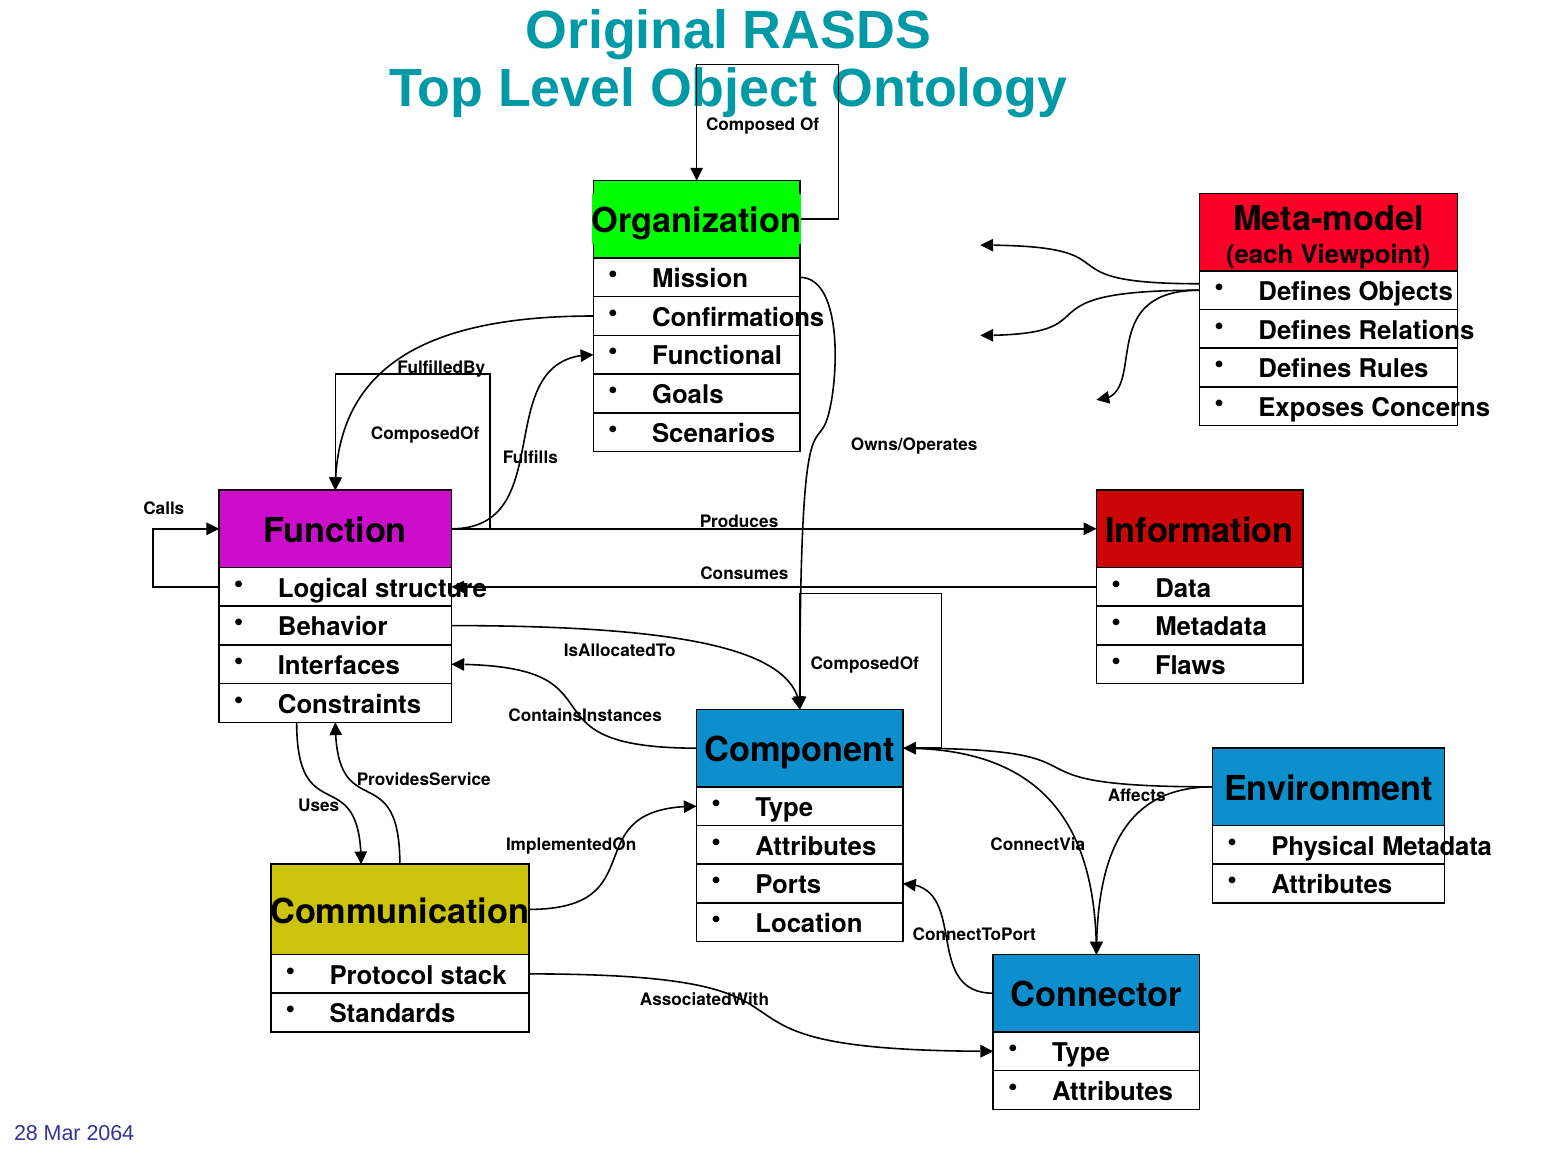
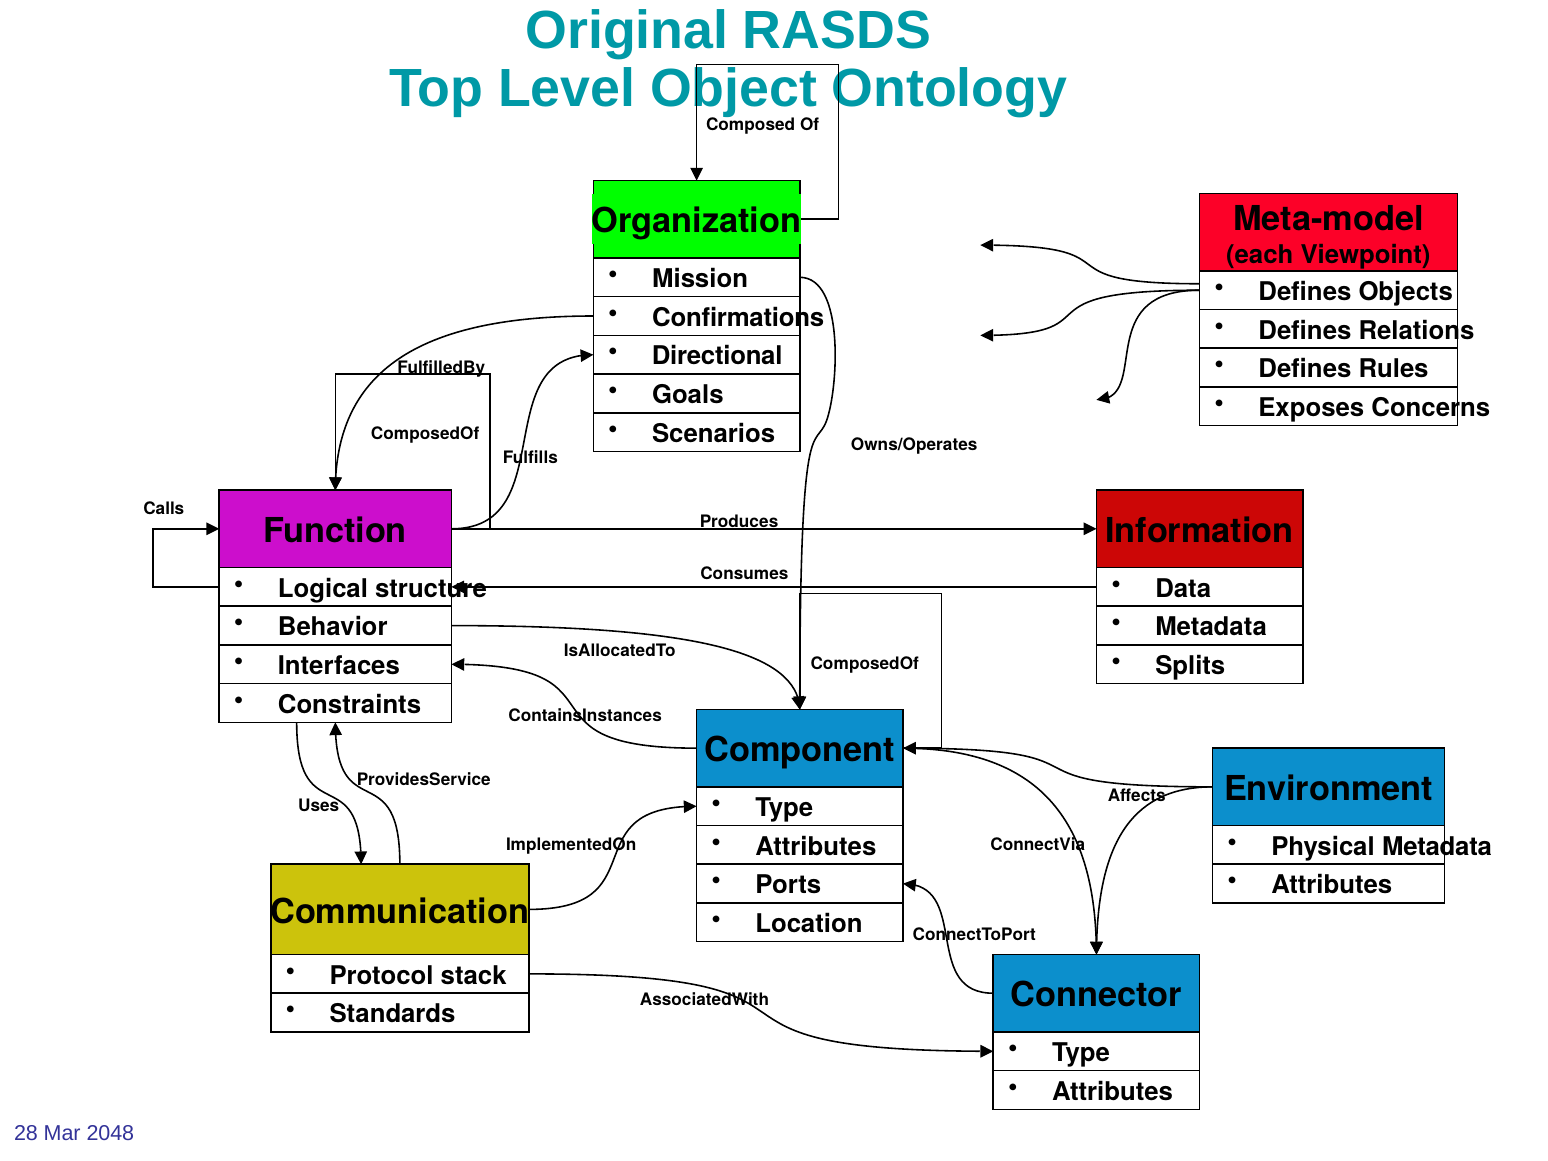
Functional: Functional -> Directional
Flaws: Flaws -> Splits
2064: 2064 -> 2048
